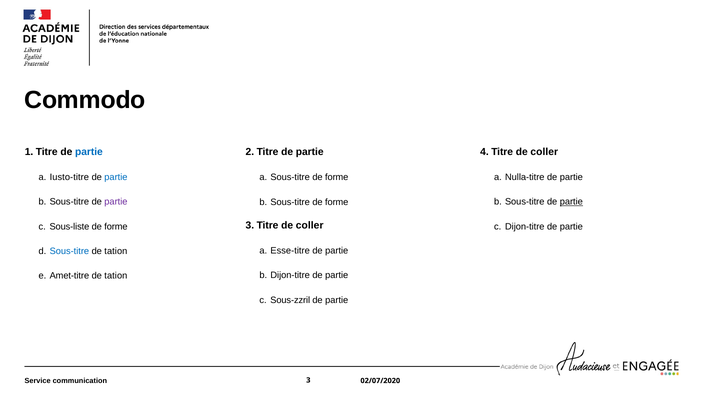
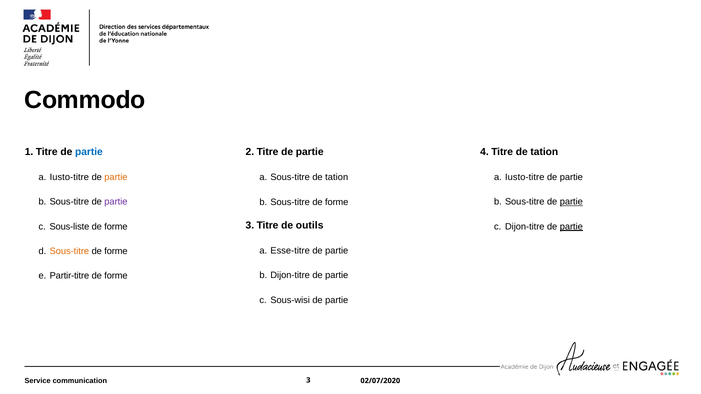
coller at (544, 152): coller -> tation
partie at (116, 177) colour: blue -> orange
Nulla-titre at (525, 177): Nulla-titre -> Iusto-titre
forme at (337, 177): forme -> tation
coller at (310, 226): coller -> outils
partie at (571, 227) underline: none -> present
Sous-titre at (69, 251) colour: blue -> orange
tation at (116, 251): tation -> forme
Amet-titre: Amet-titre -> Partir-titre
tation at (116, 276): tation -> forme
Sous-zzril: Sous-zzril -> Sous-wisi
